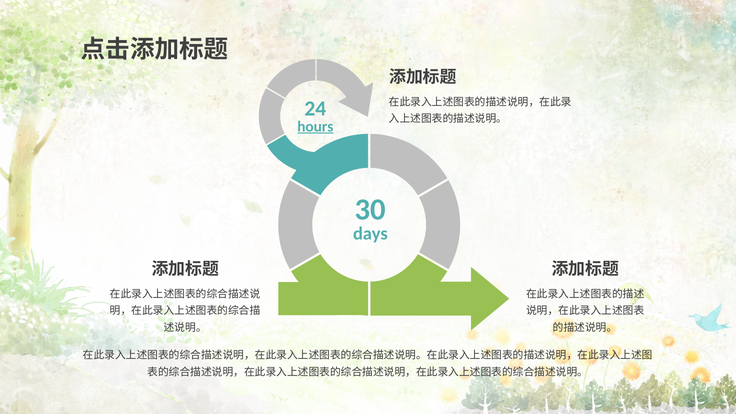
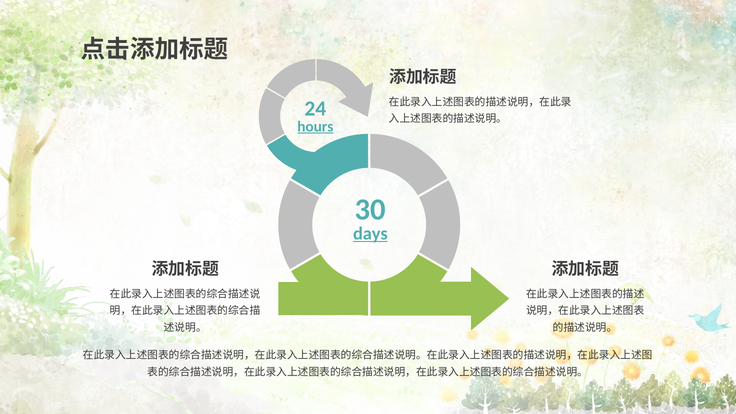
days underline: none -> present
